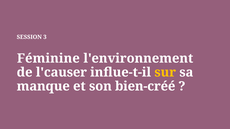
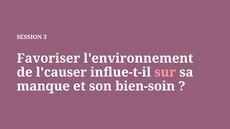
Féminine: Féminine -> Favoriser
sur colour: yellow -> pink
bien-créé: bien-créé -> bien-soin
